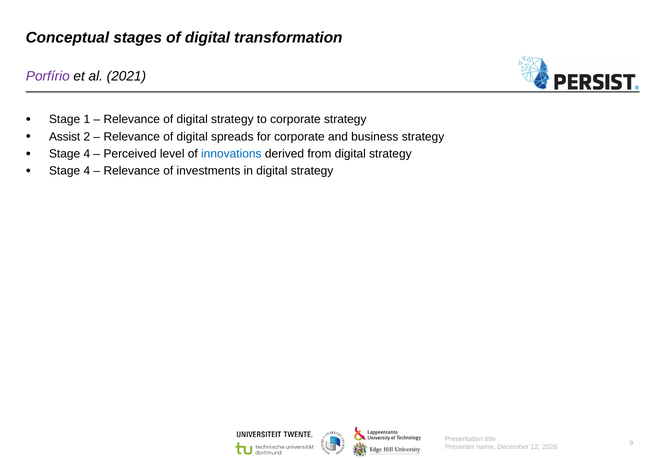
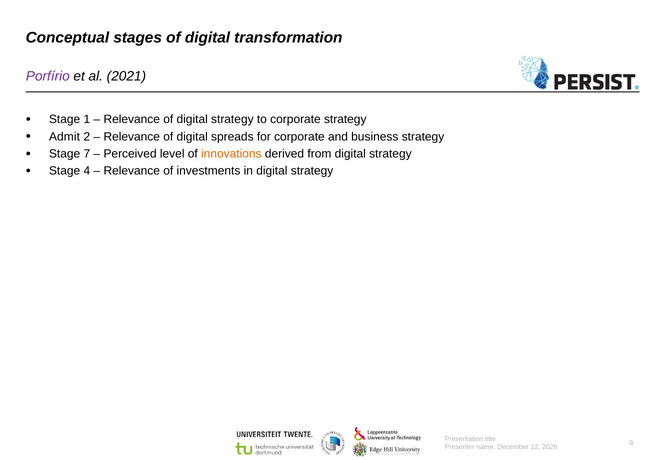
Assist: Assist -> Admit
4 at (87, 154): 4 -> 7
innovations colour: blue -> orange
